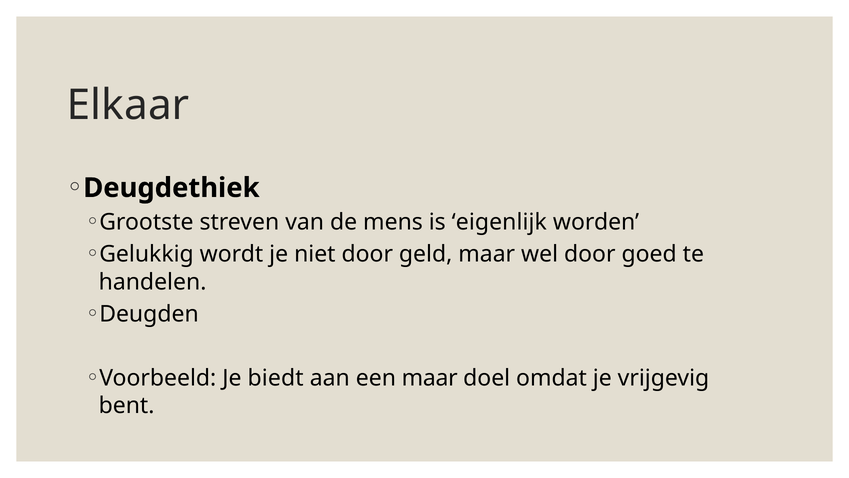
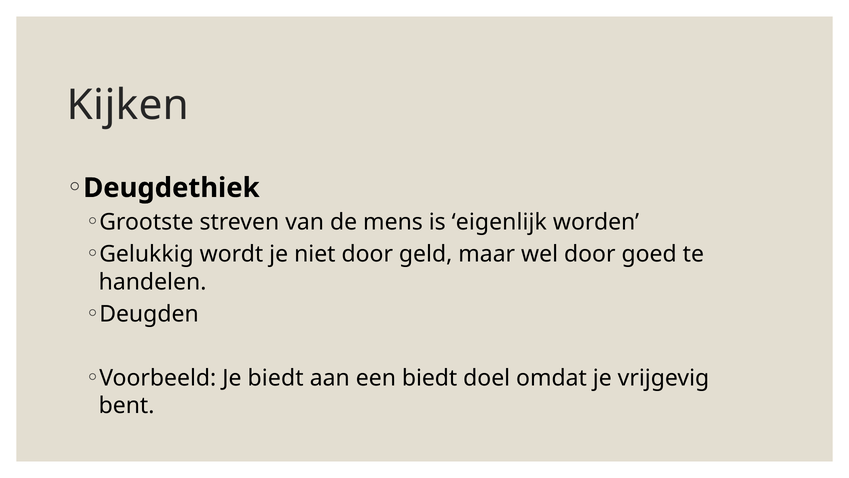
Elkaar: Elkaar -> Kijken
een maar: maar -> biedt
